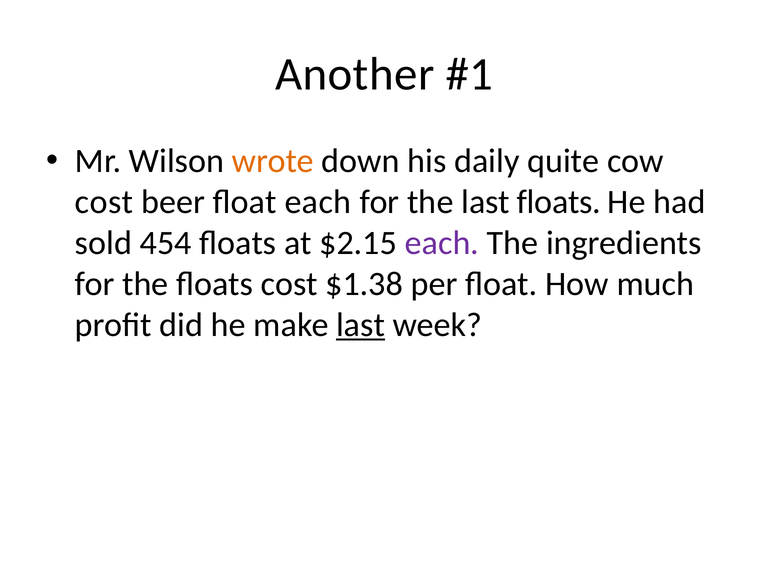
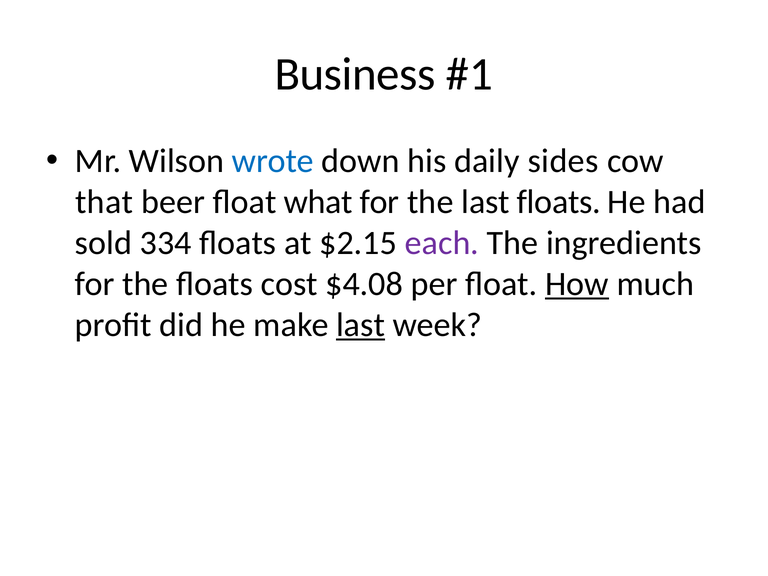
Another: Another -> Business
wrote colour: orange -> blue
quite: quite -> sides
cost at (104, 202): cost -> that
float each: each -> what
454: 454 -> 334
$1.38: $1.38 -> $4.08
How underline: none -> present
